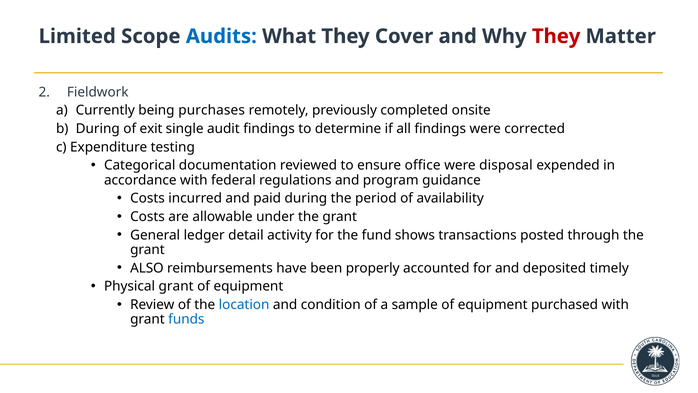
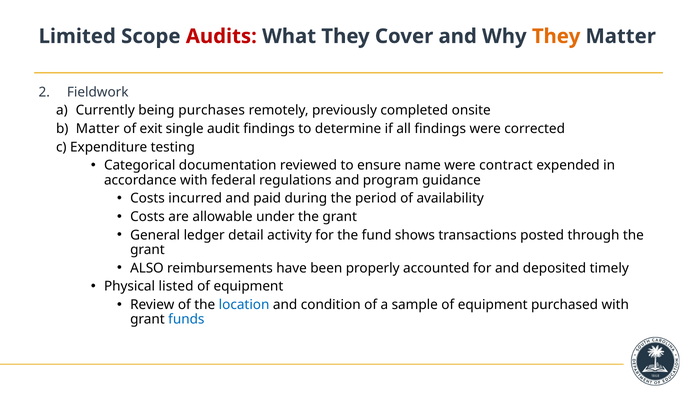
Audits colour: blue -> red
They at (556, 36) colour: red -> orange
During at (98, 129): During -> Matter
office: office -> name
disposal: disposal -> contract
Physical grant: grant -> listed
